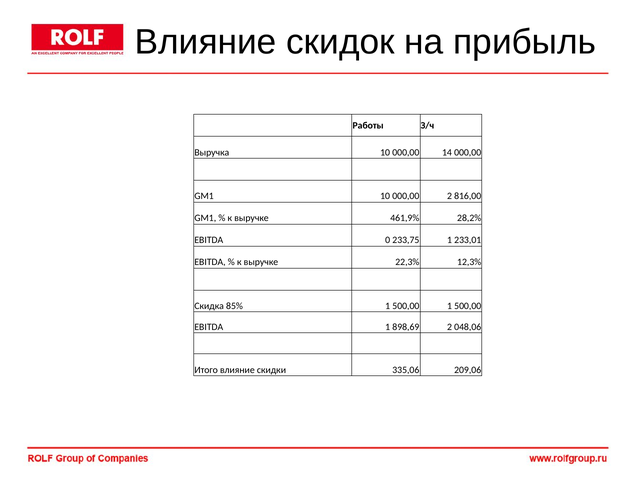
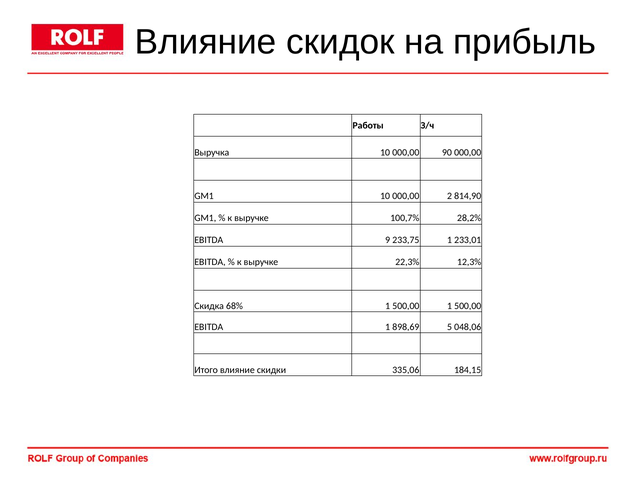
14: 14 -> 90
816,00: 816,00 -> 814,90
461,9%: 461,9% -> 100,7%
0: 0 -> 9
85%: 85% -> 68%
898,69 2: 2 -> 5
209,06: 209,06 -> 184,15
